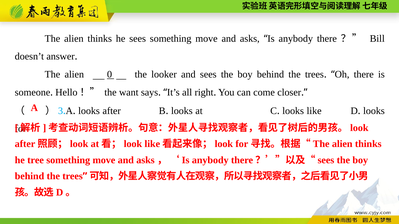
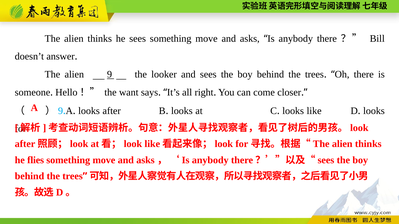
alien 0: 0 -> 9
3 at (61, 111): 3 -> 9
tree: tree -> flies
